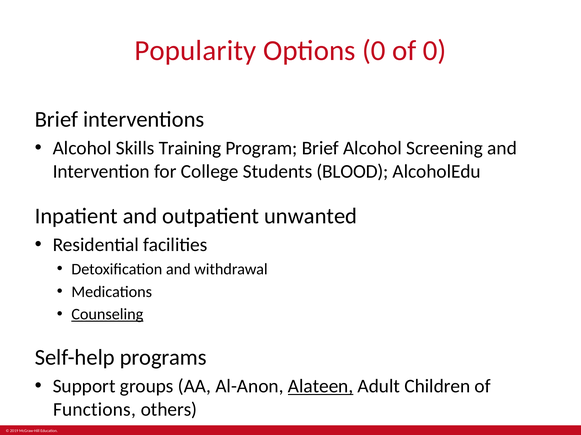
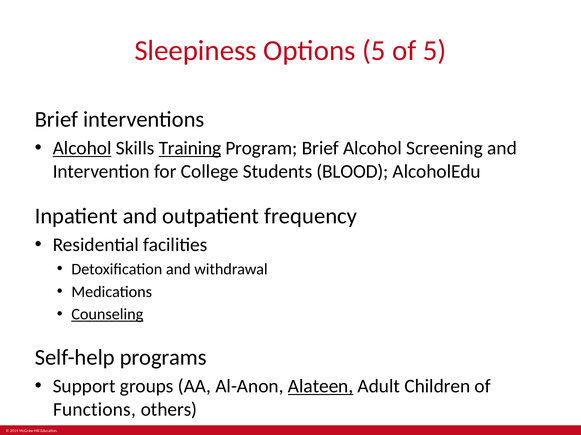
Popularity: Popularity -> Sleepiness
Options 0: 0 -> 5
of 0: 0 -> 5
Alcohol at (82, 149) underline: none -> present
Training underline: none -> present
unwanted: unwanted -> frequency
